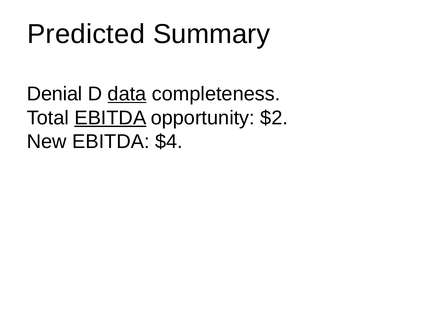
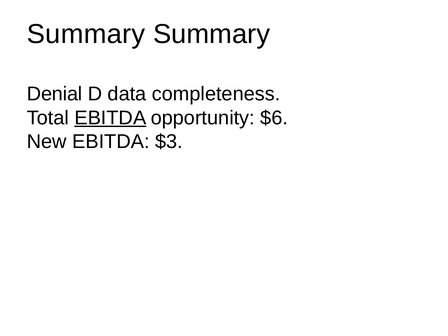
Predicted at (86, 34): Predicted -> Summary
data underline: present -> none
$2: $2 -> $6
$4: $4 -> $3
